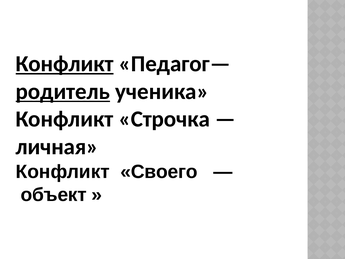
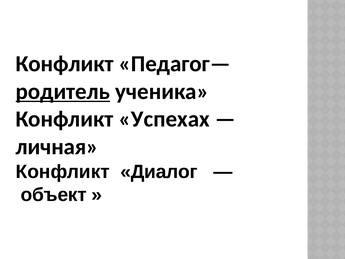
Конфликт at (65, 64) underline: present -> none
Строчка: Строчка -> Успехах
Своего: Своего -> Диалог
